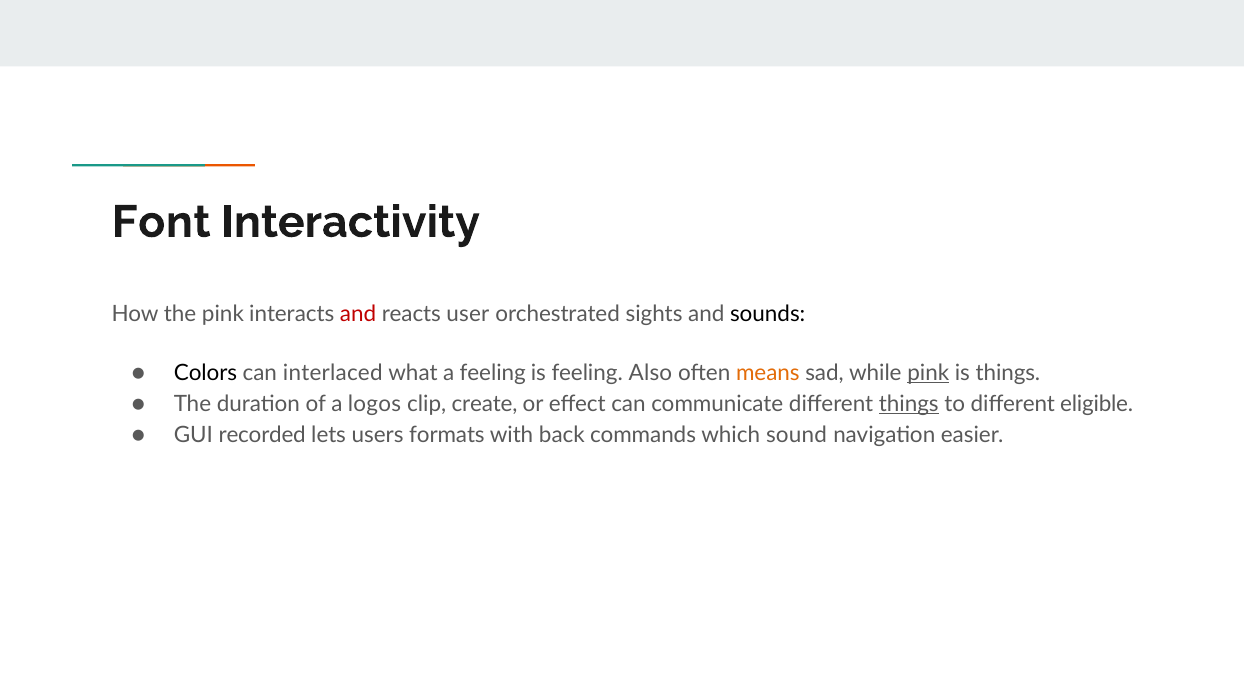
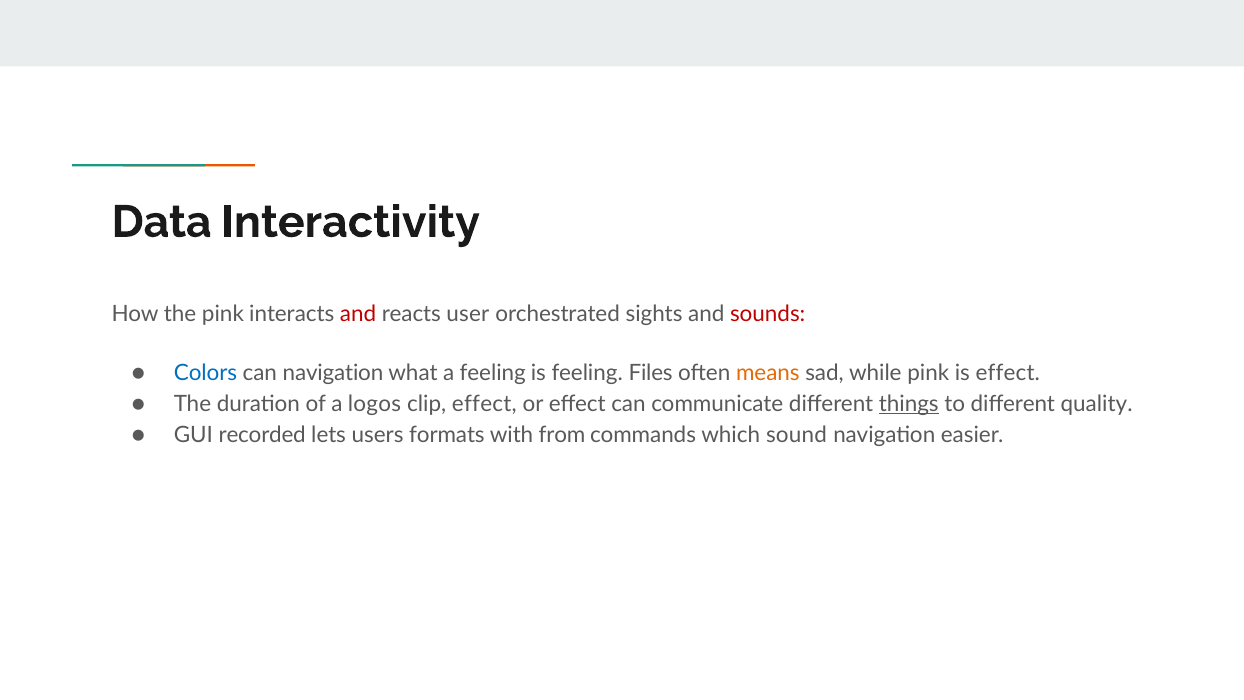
Font: Font -> Data
sounds colour: black -> red
Colors colour: black -> blue
can interlaced: interlaced -> navigation
Also: Also -> Files
pink at (928, 373) underline: present -> none
is things: things -> effect
clip create: create -> effect
eligible: eligible -> quality
back: back -> from
